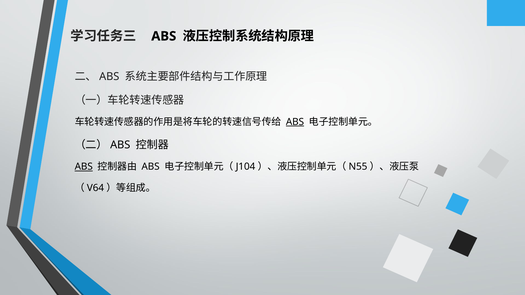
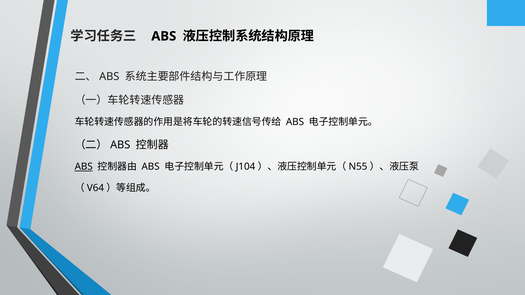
ABS at (295, 122) underline: present -> none
